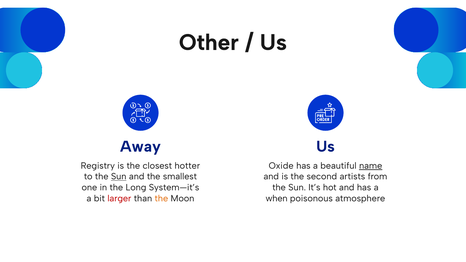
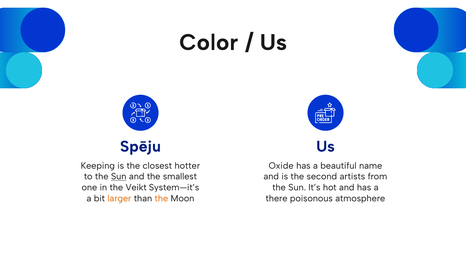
Other: Other -> Color
Away: Away -> Spēju
Registry: Registry -> Keeping
name underline: present -> none
Long: Long -> Veikt
larger colour: red -> orange
when: when -> there
